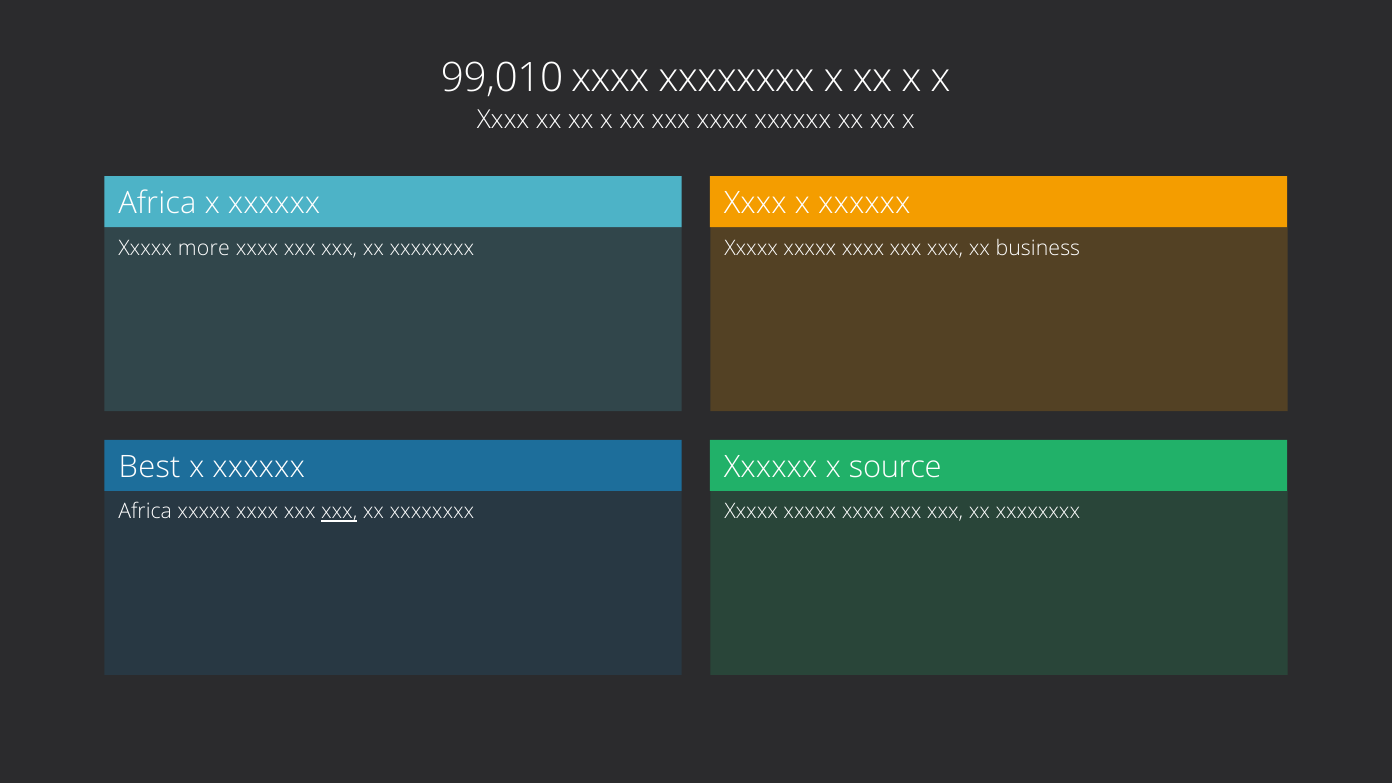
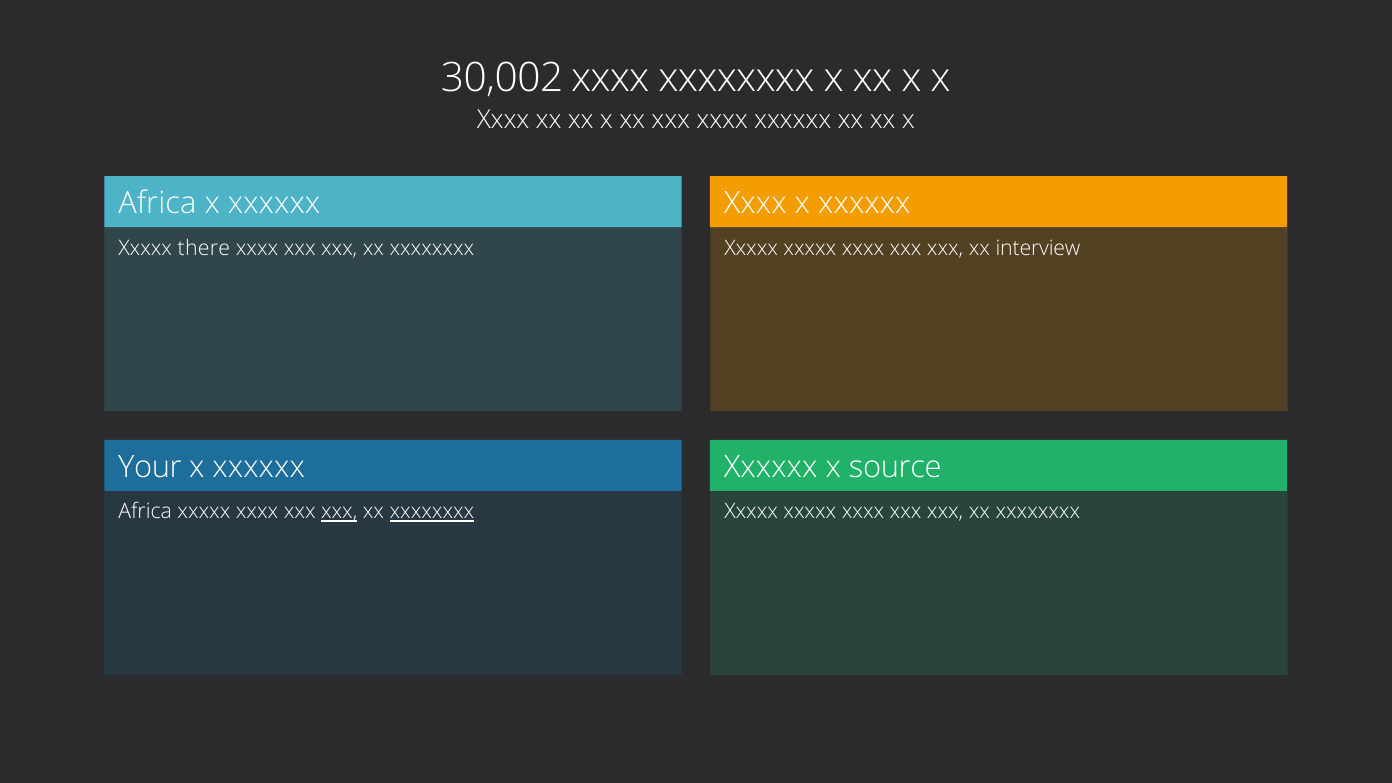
99,010: 99,010 -> 30,002
more: more -> there
business: business -> interview
Best: Best -> Your
xxxxxxxx at (432, 512) underline: none -> present
